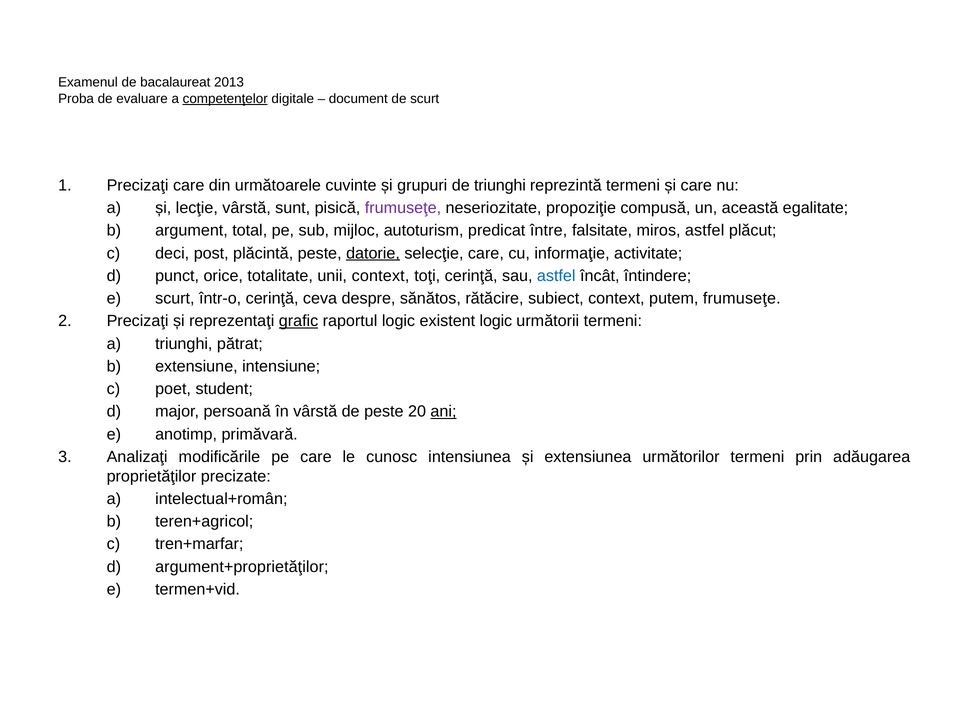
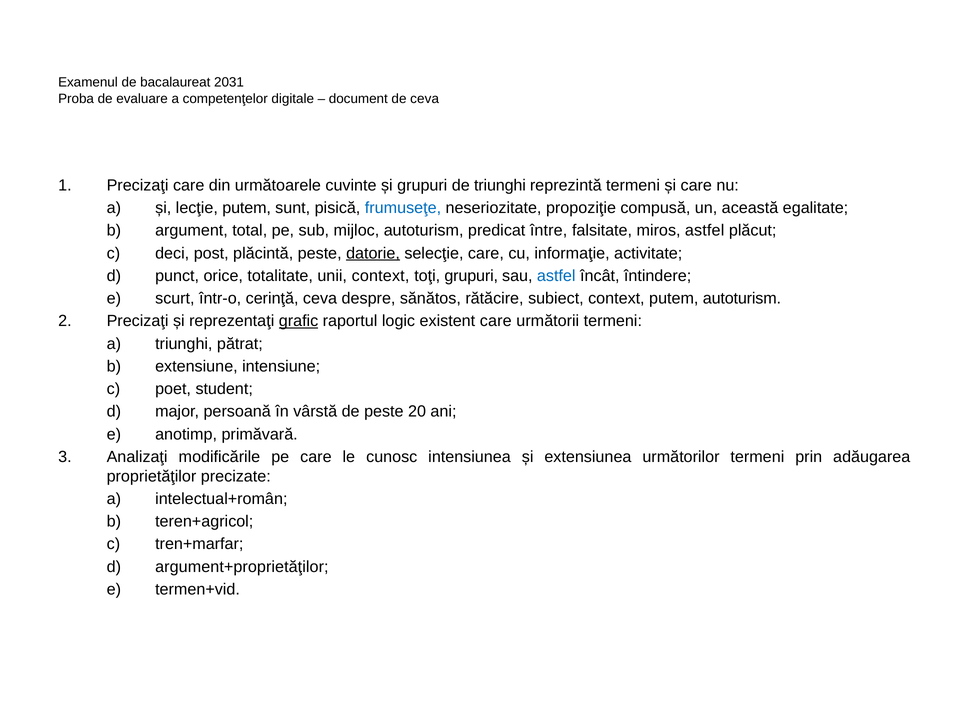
2013: 2013 -> 2031
competenţelor underline: present -> none
de scurt: scurt -> ceva
lecţie vârstă: vârstă -> putem
frumuseţe at (403, 208) colour: purple -> blue
toţi cerinţă: cerinţă -> grupuri
putem frumuseţe: frumuseţe -> autoturism
existent logic: logic -> care
ani underline: present -> none
